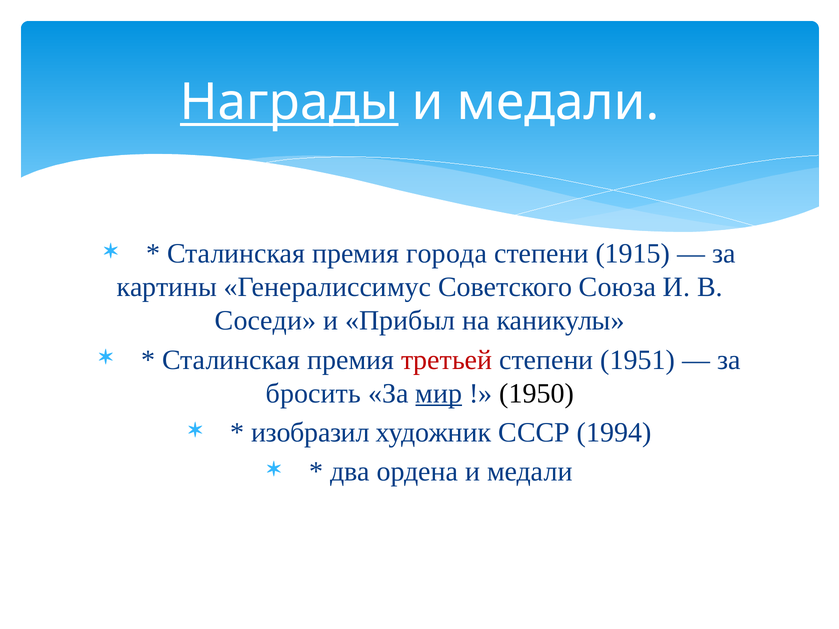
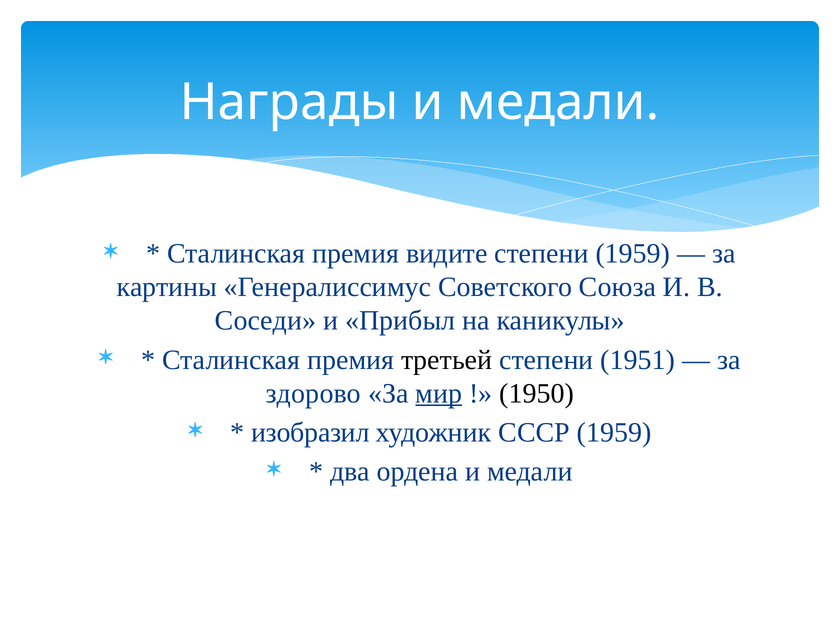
Награды underline: present -> none
города: города -> видите
степени 1915: 1915 -> 1959
третьей colour: red -> black
бросить: бросить -> здорово
СССР 1994: 1994 -> 1959
